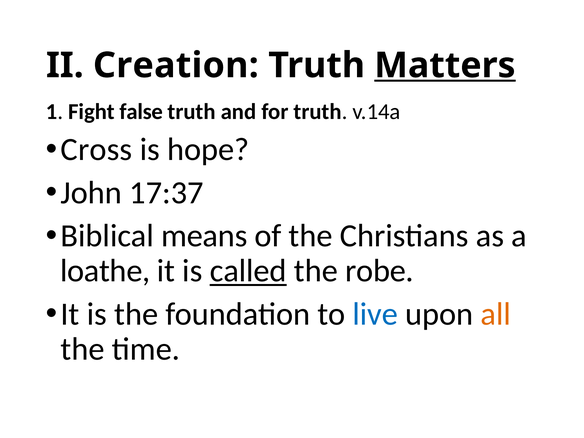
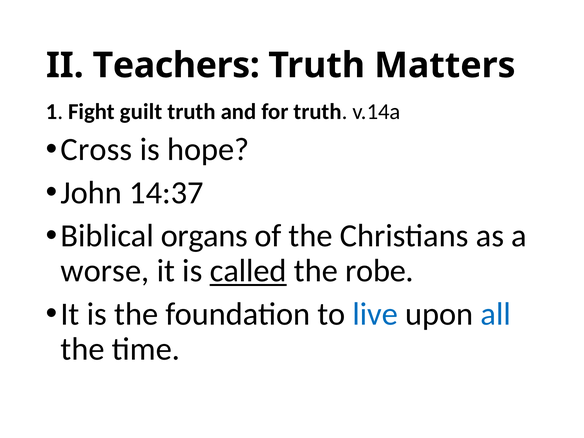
Creation: Creation -> Teachers
Matters underline: present -> none
false: false -> guilt
17:37: 17:37 -> 14:37
means: means -> organs
loathe: loathe -> worse
all colour: orange -> blue
